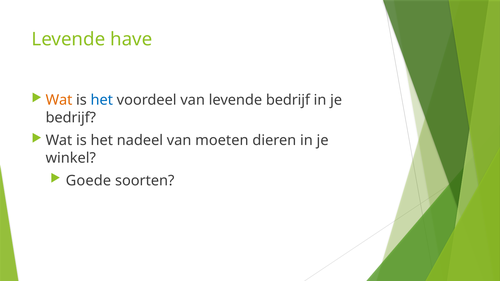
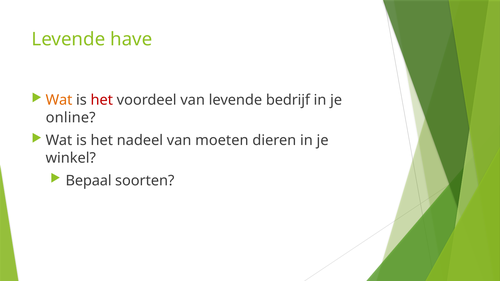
het at (102, 100) colour: blue -> red
bedrijf at (71, 118): bedrijf -> online
Goede: Goede -> Bepaal
